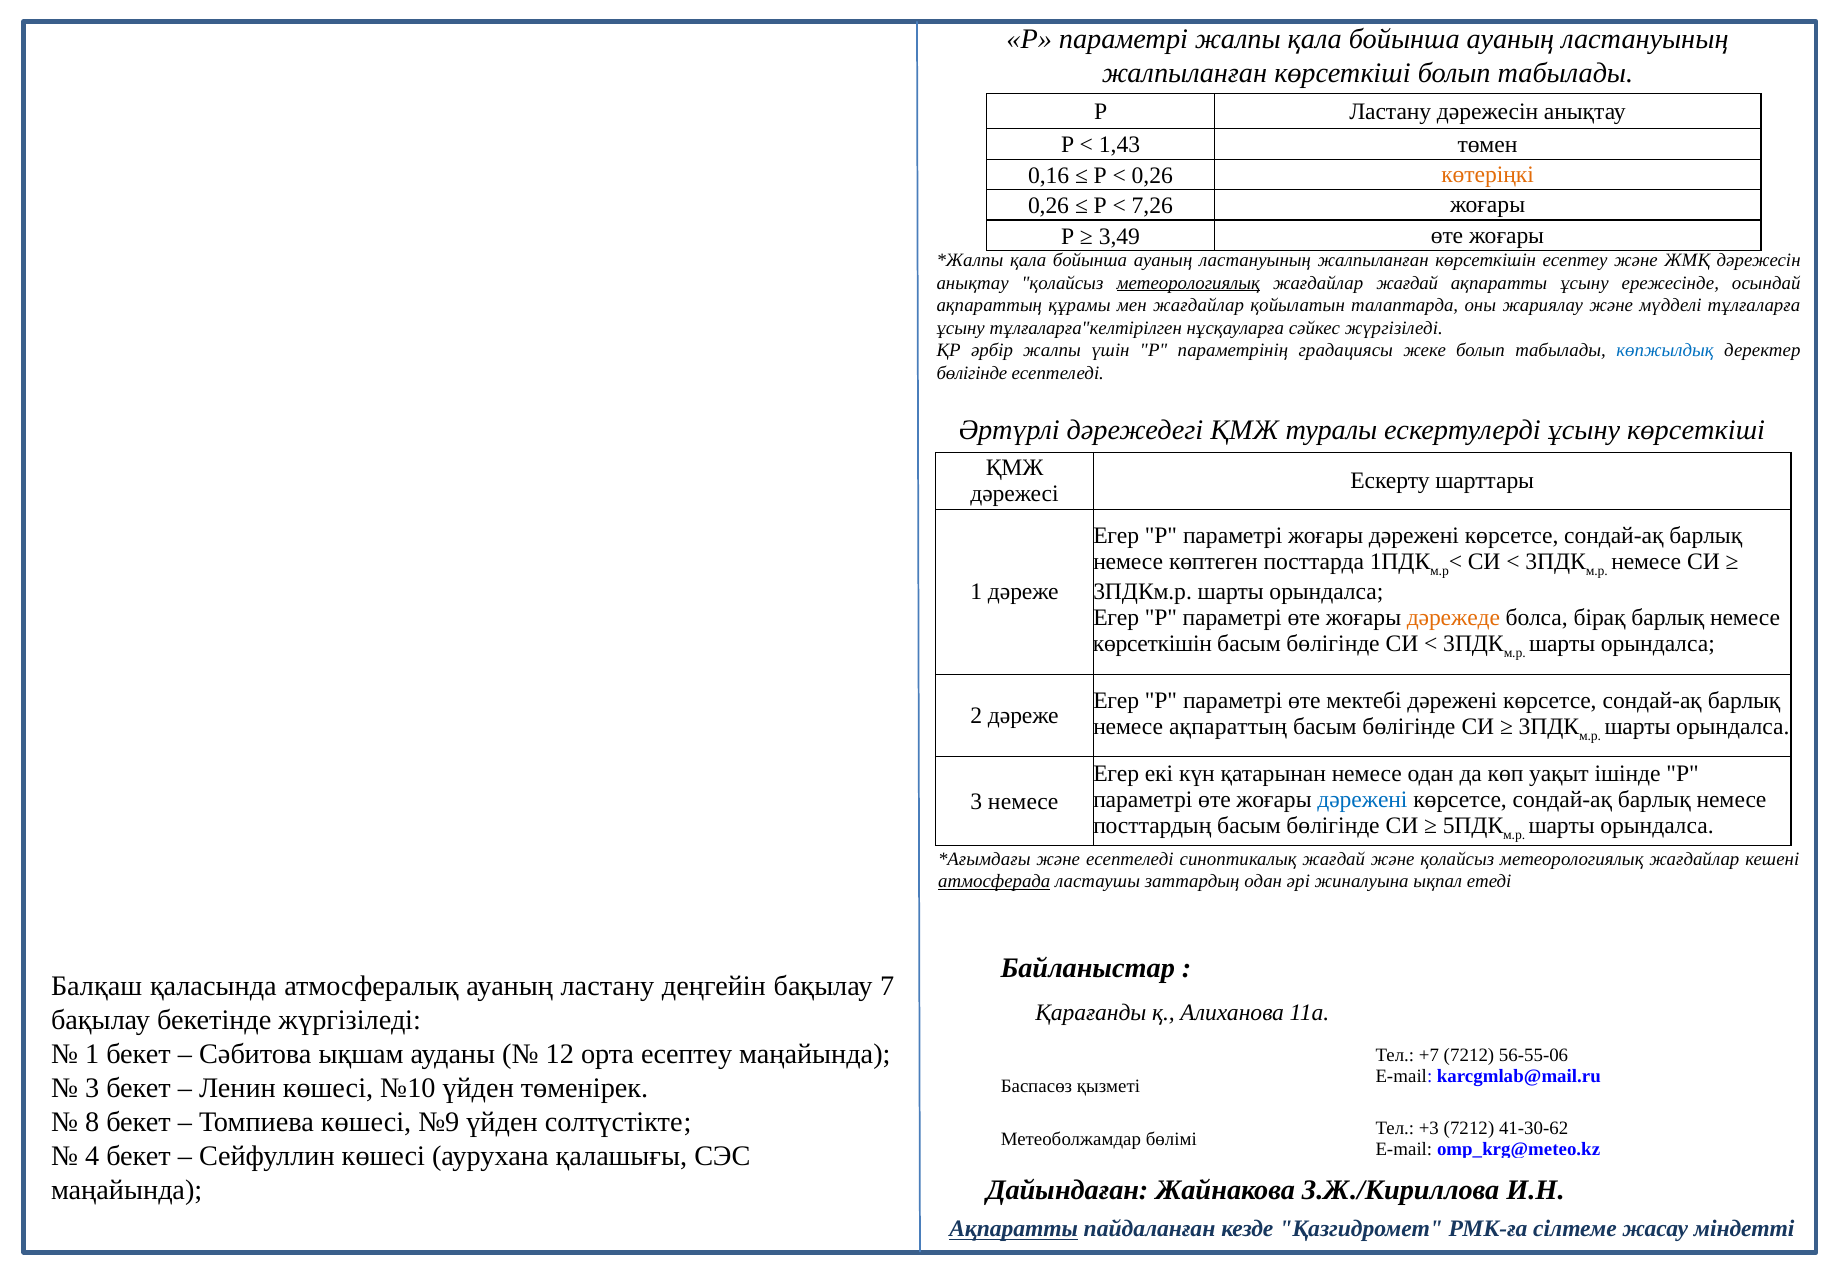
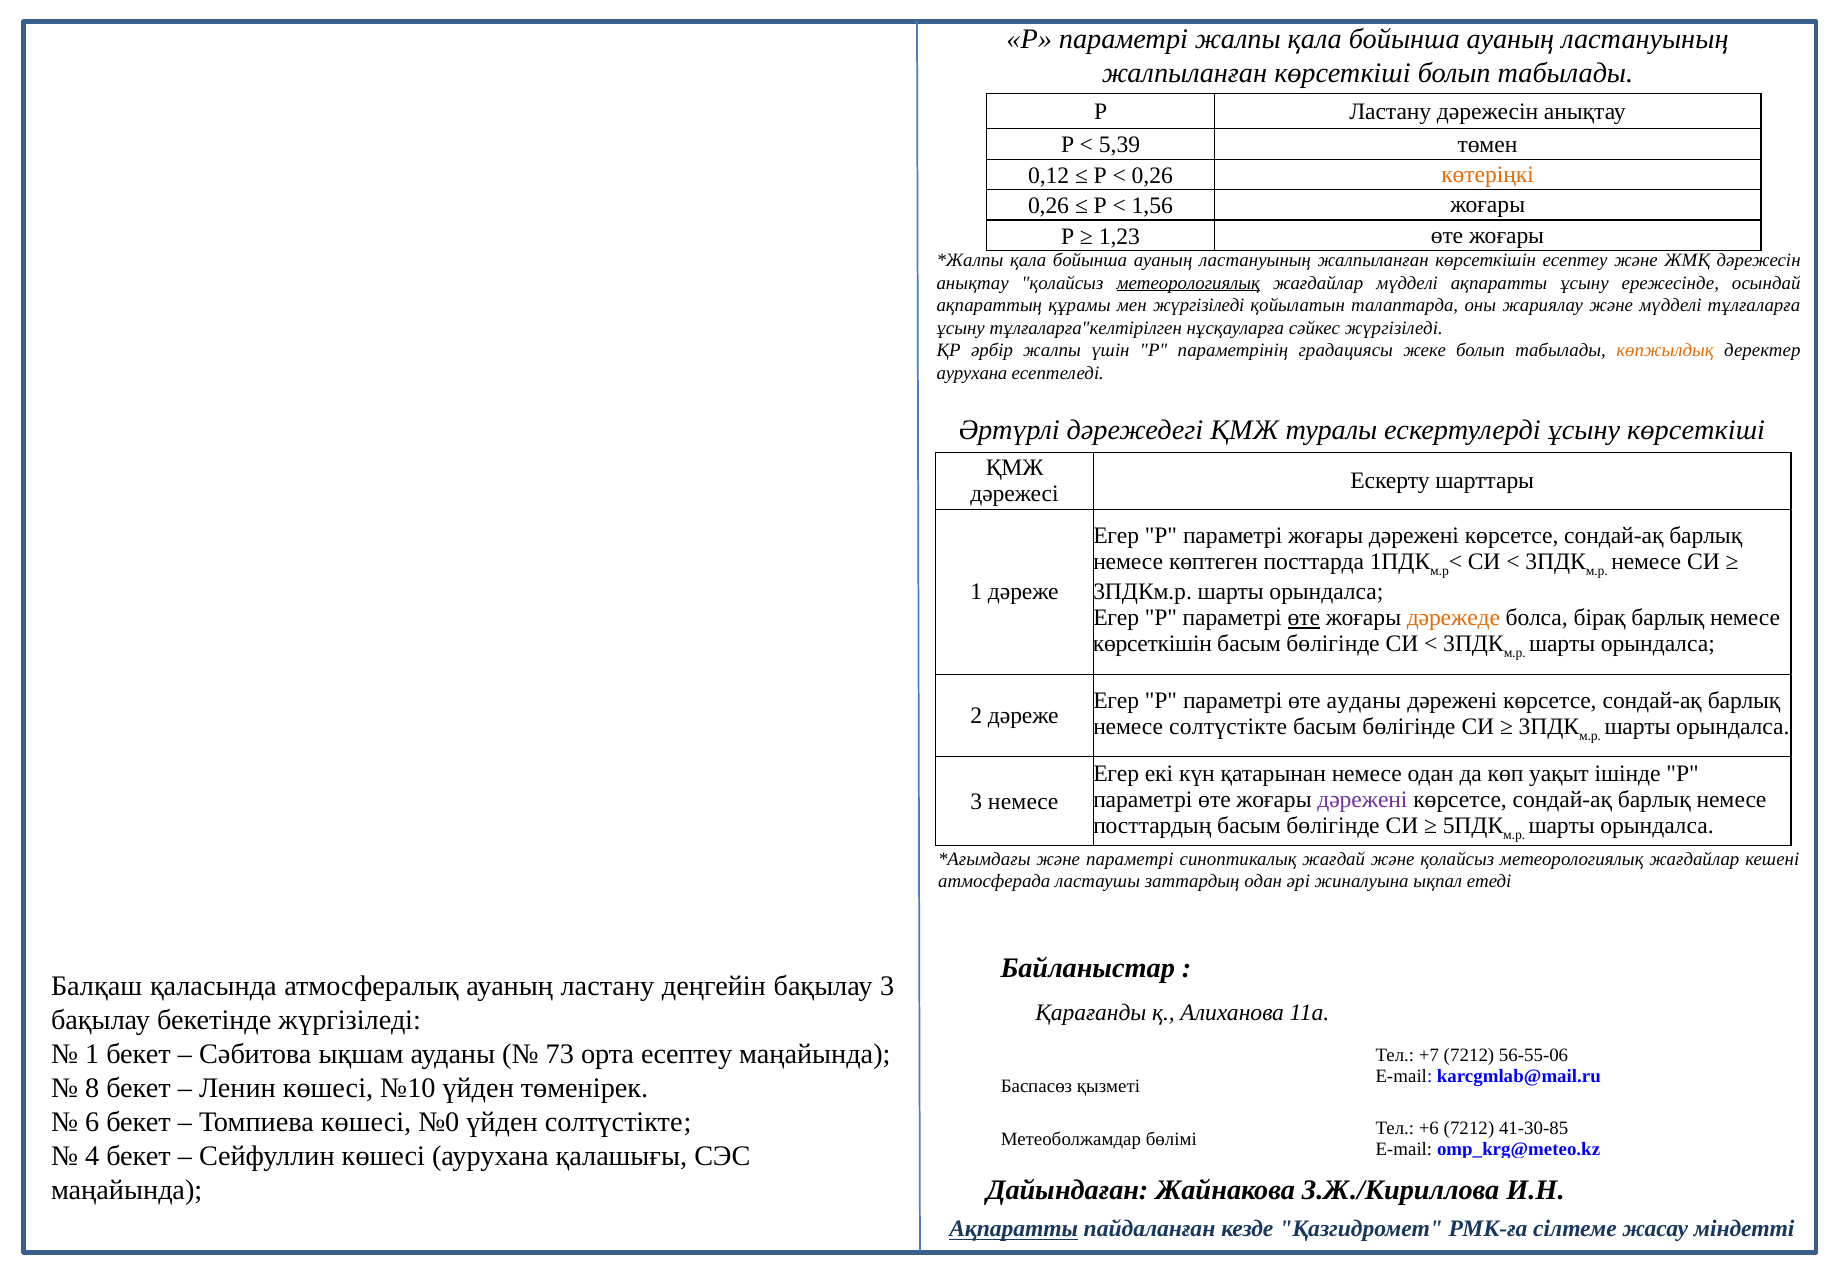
1,43: 1,43 -> 5,39
0,16: 0,16 -> 0,12
7,26: 7,26 -> 1,56
3,49: 3,49 -> 1,23
жағдайлар жағдай: жағдай -> мүдделі
мен жағдайлар: жағдайлар -> жүргізіледі
көпжылдық colour: blue -> orange
бөлігінде at (972, 373): бөлігінде -> аурухана
өте at (1304, 618) underline: none -> present
өте мектебі: мектебі -> ауданы
немесе ақпараттың: ақпараттың -> солтүстікте
дәрежені at (1362, 799) colour: blue -> purple
және есептеледі: есептеледі -> параметрі
атмосферада underline: present -> none
бақылау 7: 7 -> 3
12: 12 -> 73
3 at (92, 1088): 3 -> 8
8: 8 -> 6
№9: №9 -> №0
+3: +3 -> +6
41-30-62: 41-30-62 -> 41-30-85
